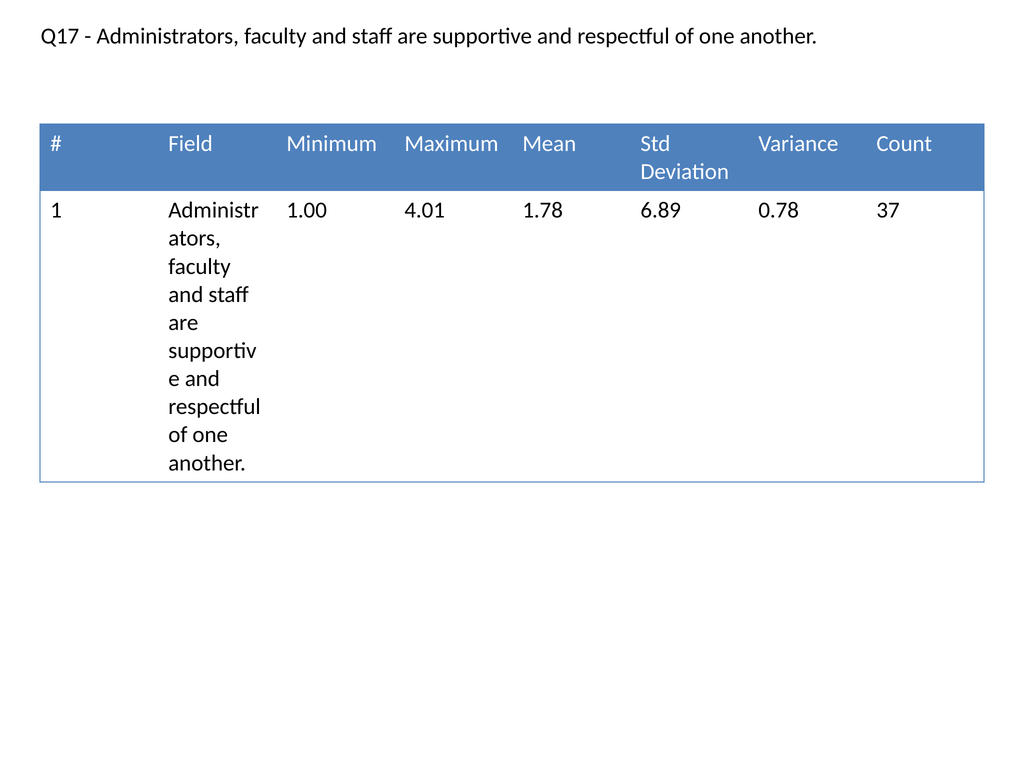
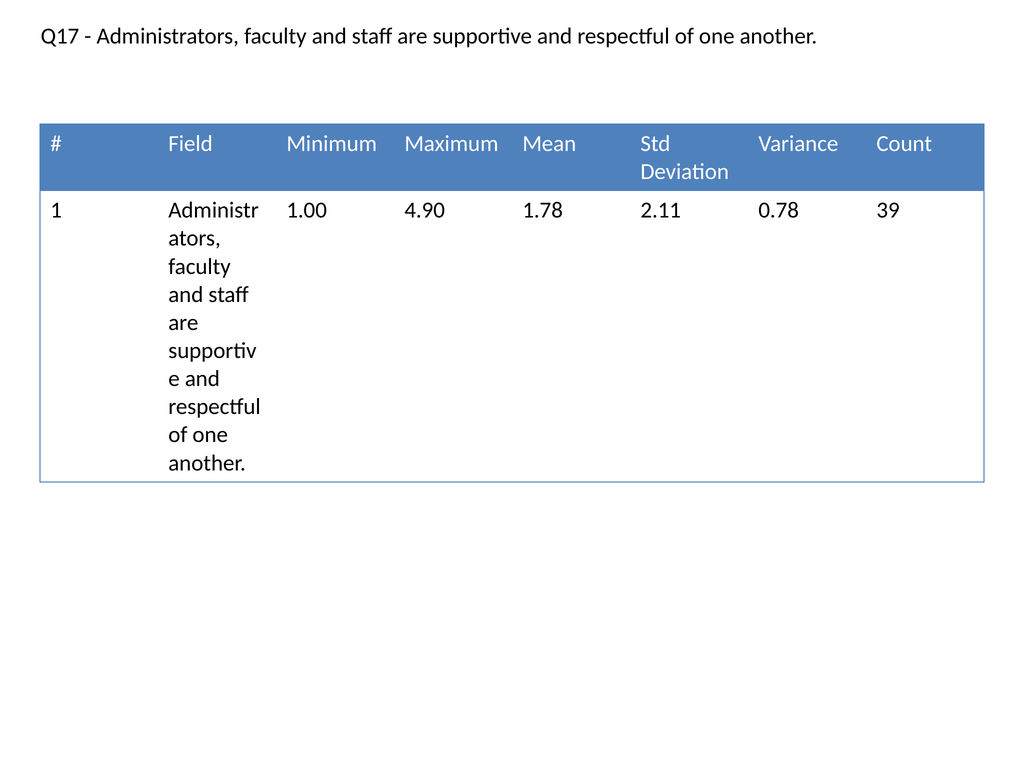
4.01: 4.01 -> 4.90
6.89: 6.89 -> 2.11
37: 37 -> 39
